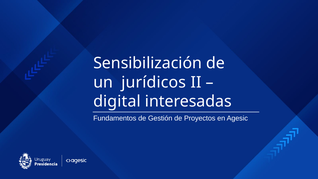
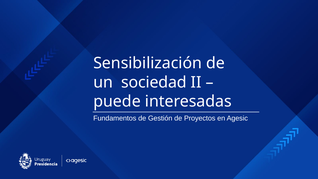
jurídicos: jurídicos -> sociedad
digital: digital -> puede
